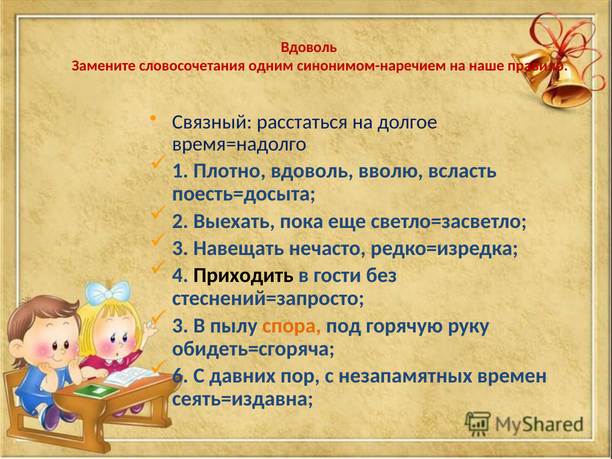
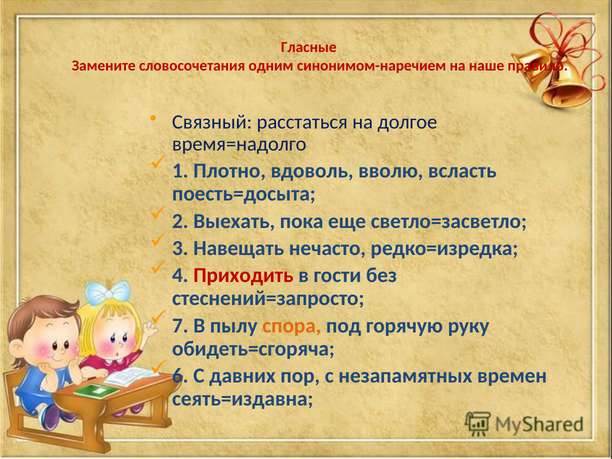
Вдоволь at (309, 47): Вдоволь -> Гласные
Приходить colour: black -> red
3 at (180, 326): 3 -> 7
